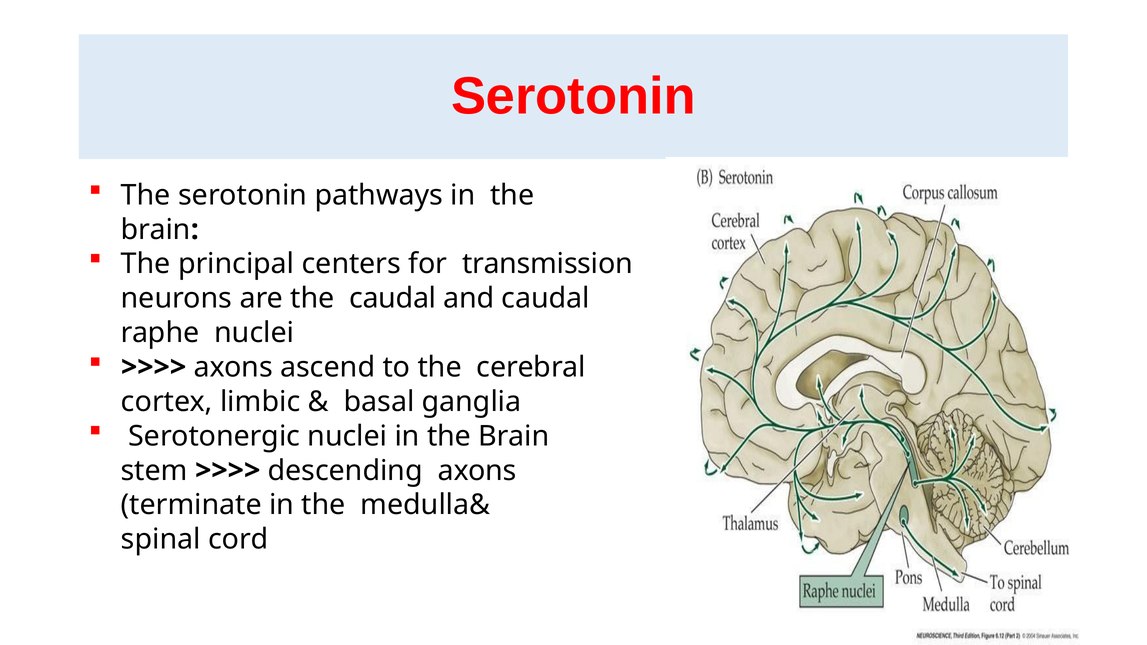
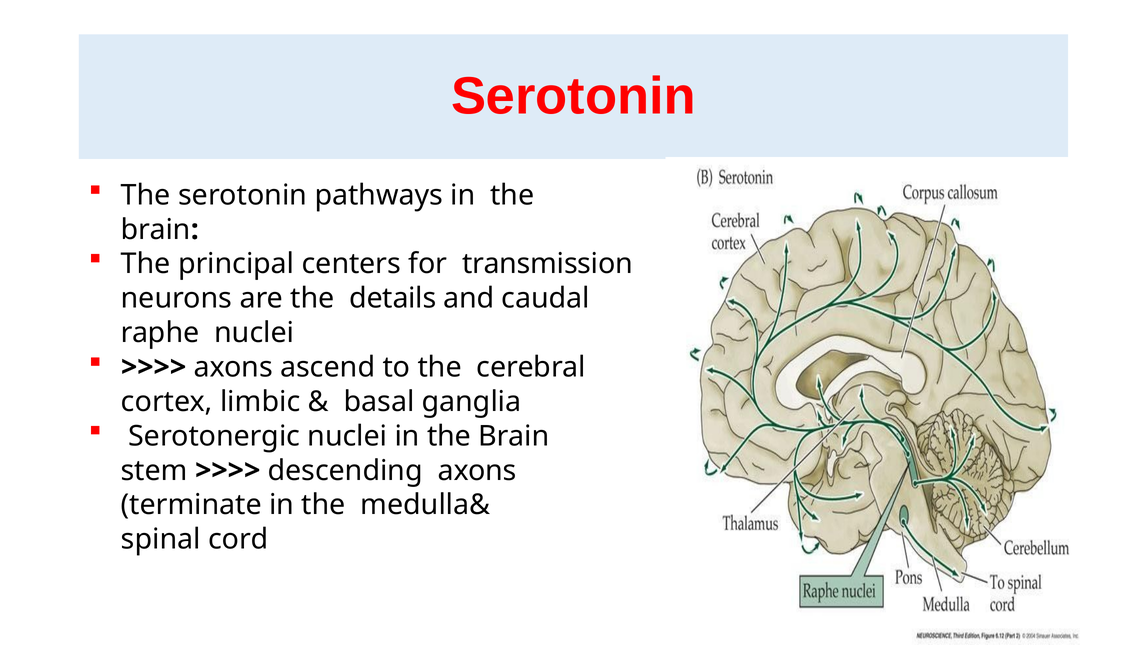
the caudal: caudal -> details
